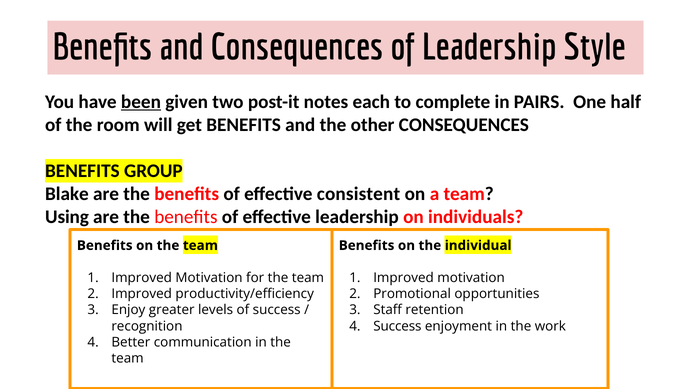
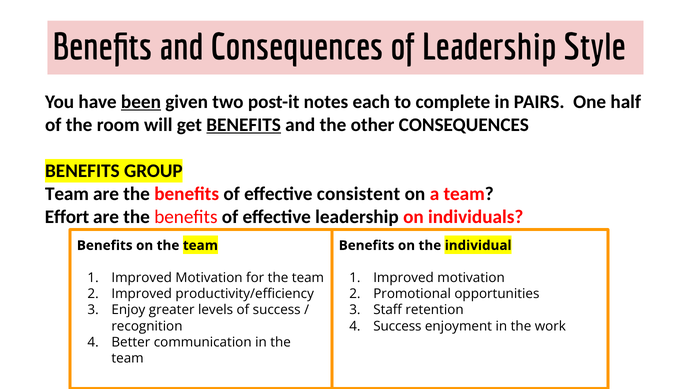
BENEFITS at (244, 125) underline: none -> present
Blake at (67, 194): Blake -> Team
Using: Using -> Effort
